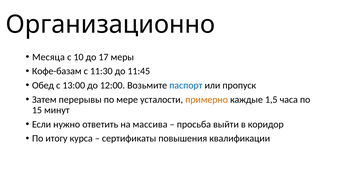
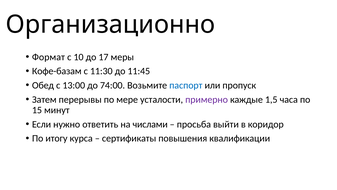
Месяца: Месяца -> Формат
12:00: 12:00 -> 74:00
примерно colour: orange -> purple
массива: массива -> числами
